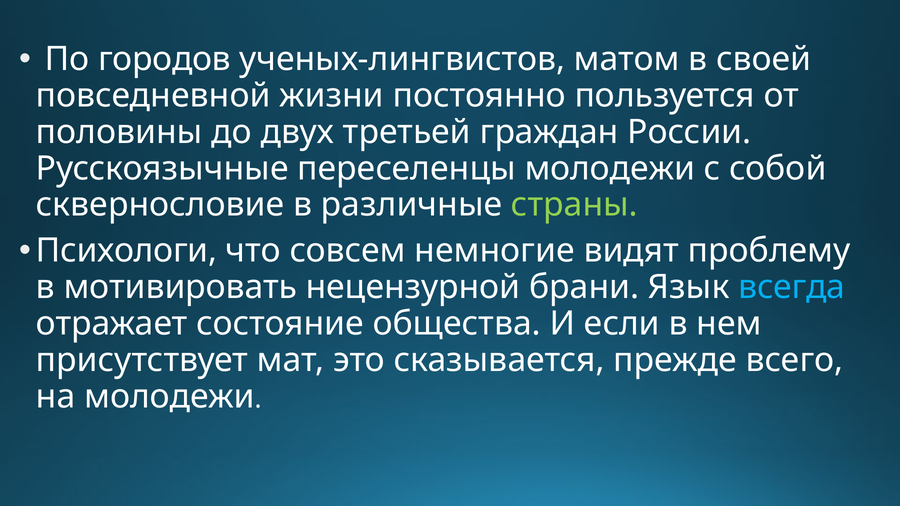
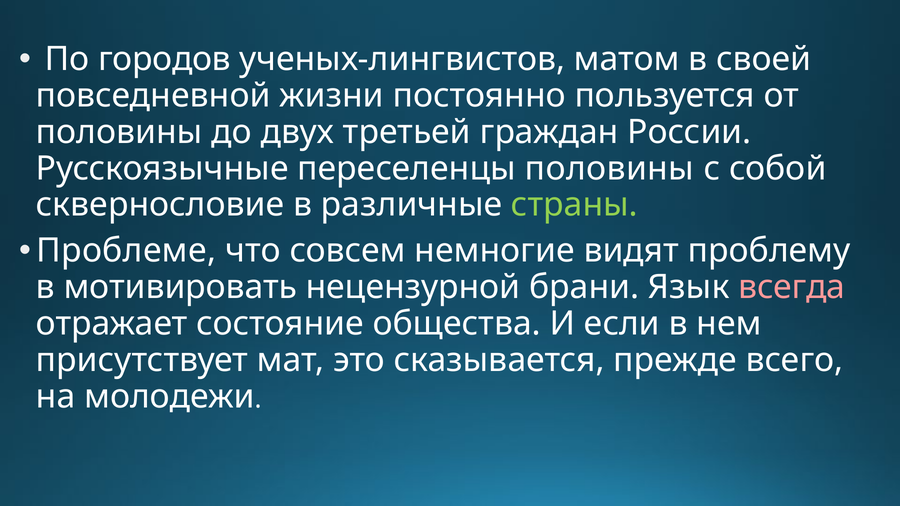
переселенцы молодежи: молодежи -> половины
Психологи: Психологи -> Проблеме
всегда colour: light blue -> pink
